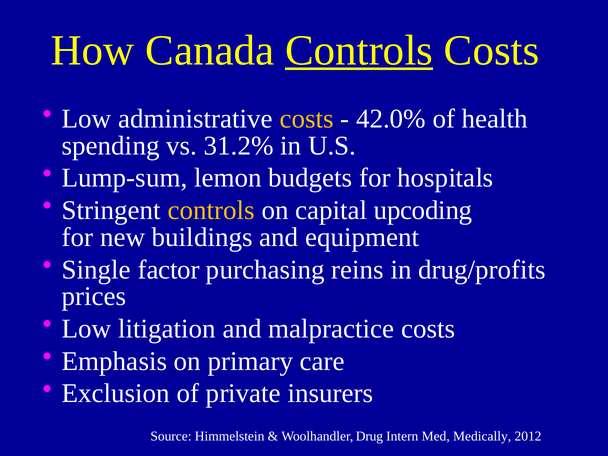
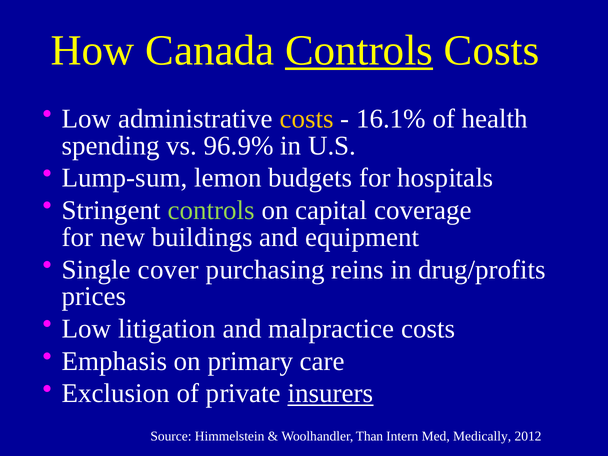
42.0%: 42.0% -> 16.1%
31.2%: 31.2% -> 96.9%
controls at (211, 210) colour: yellow -> light green
upcoding: upcoding -> coverage
factor: factor -> cover
insurers underline: none -> present
Drug: Drug -> Than
